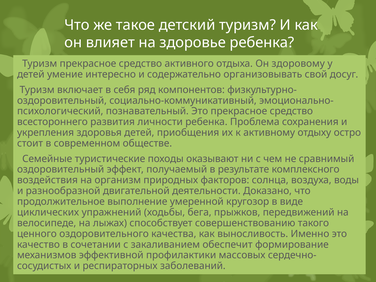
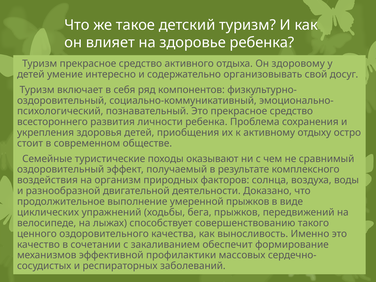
умеренной кругозор: кругозор -> прыжков
